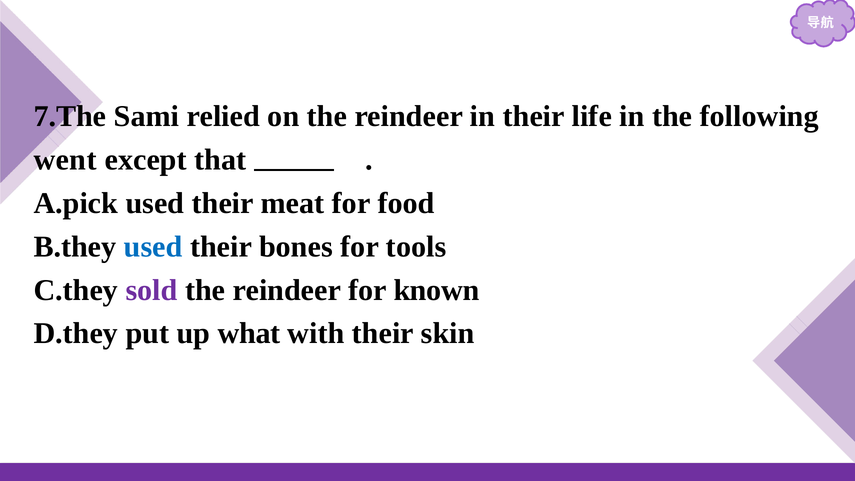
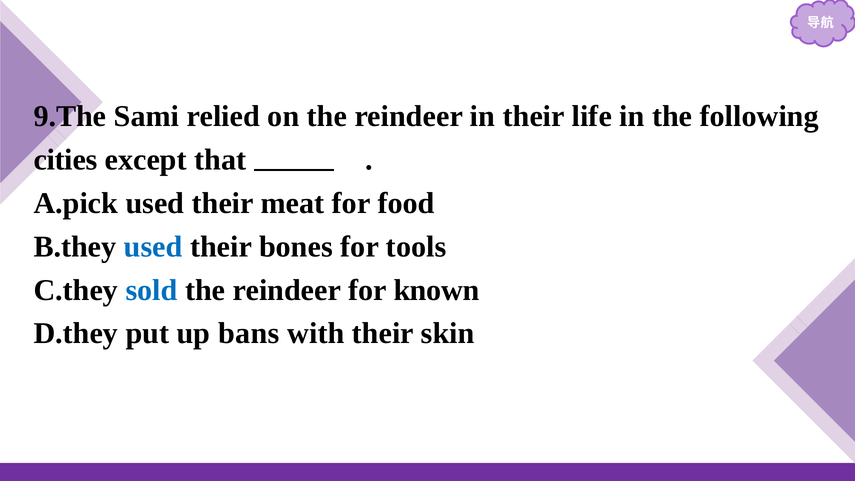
7.The: 7.The -> 9.The
went: went -> cities
sold colour: purple -> blue
what: what -> bans
